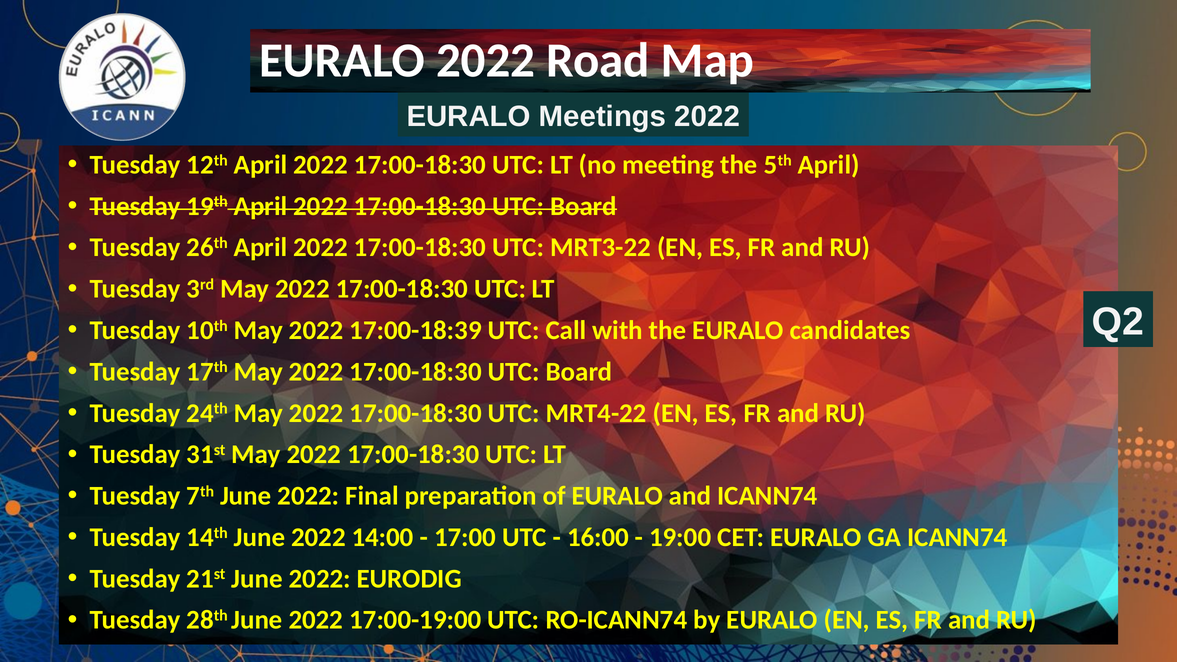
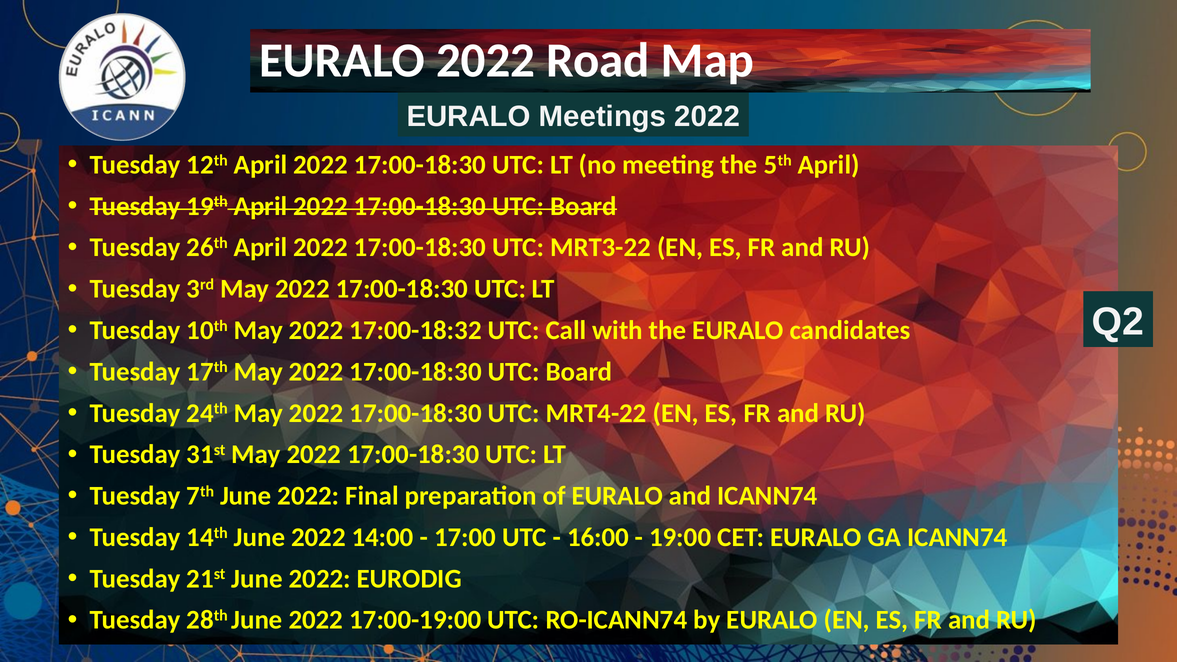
17:00-18:39: 17:00-18:39 -> 17:00-18:32
